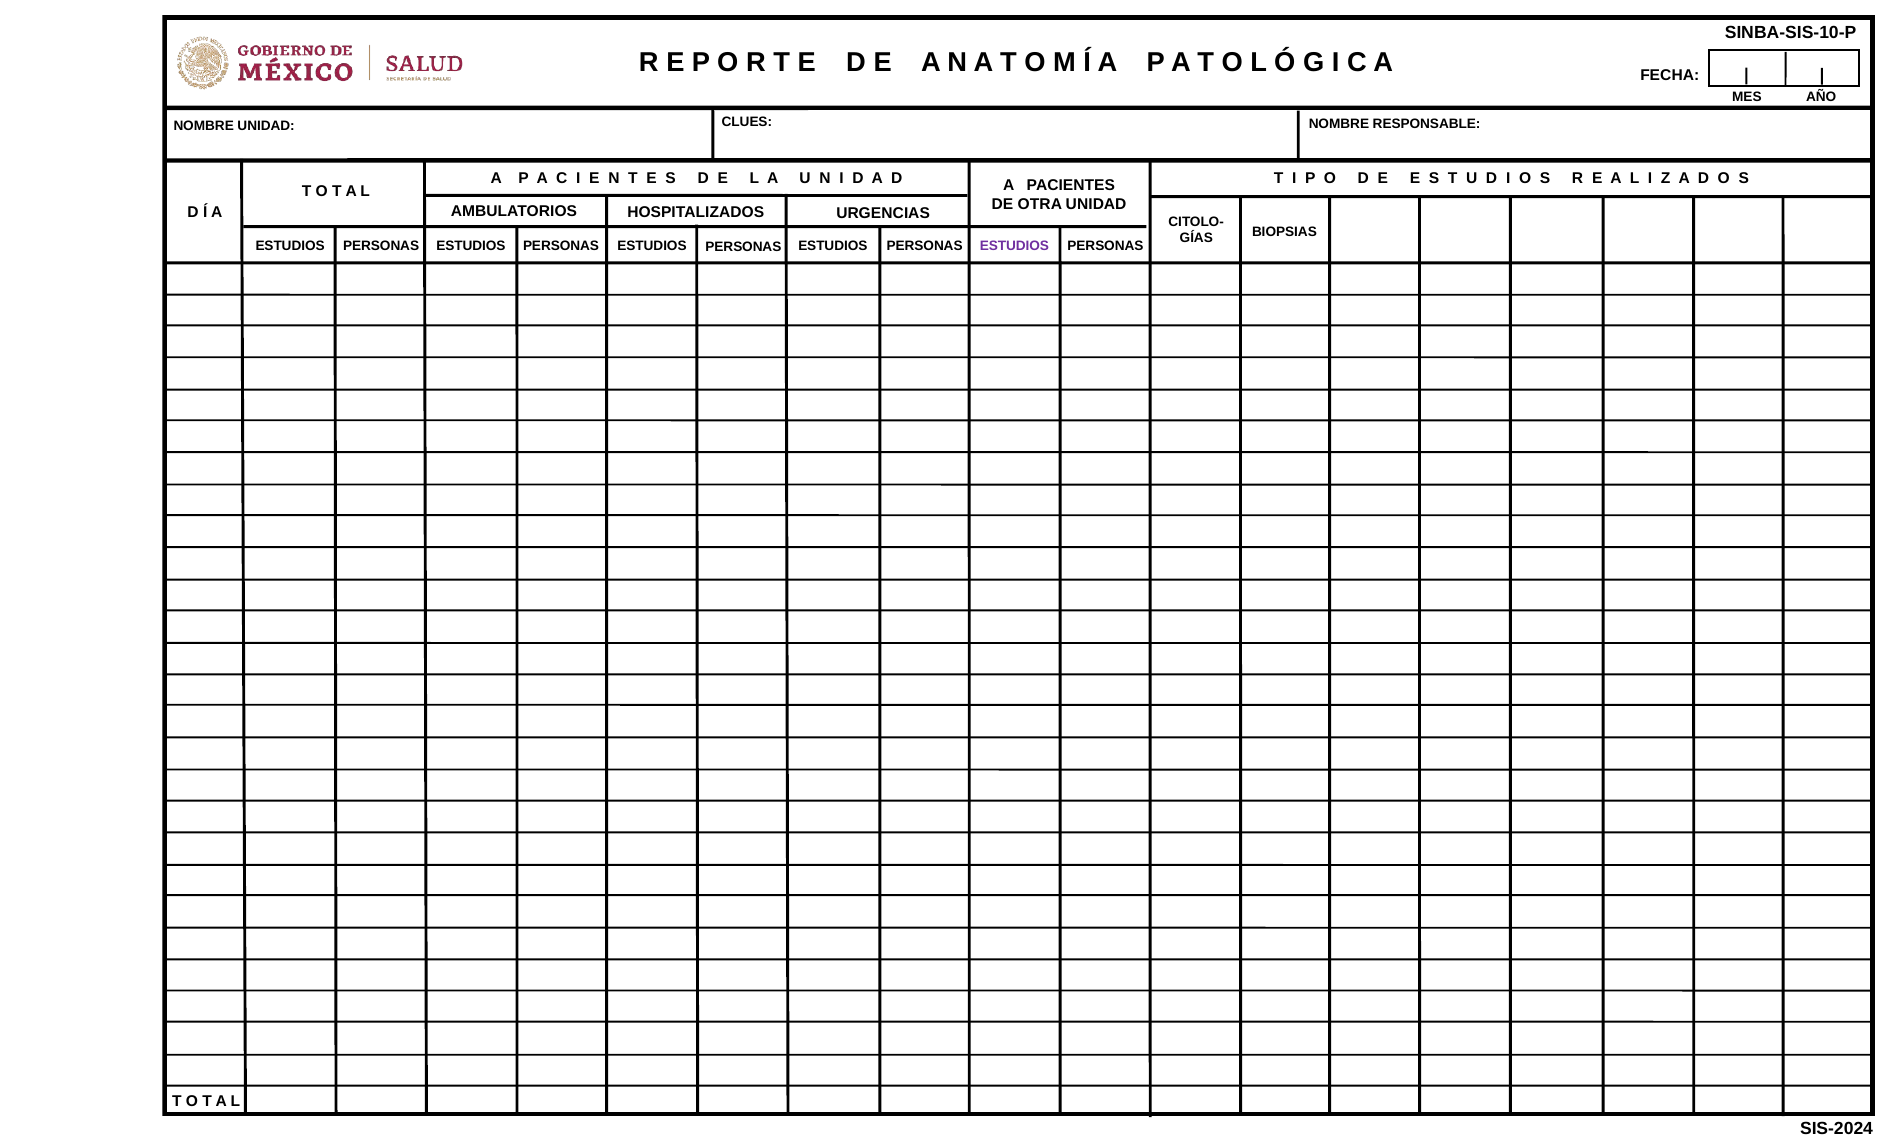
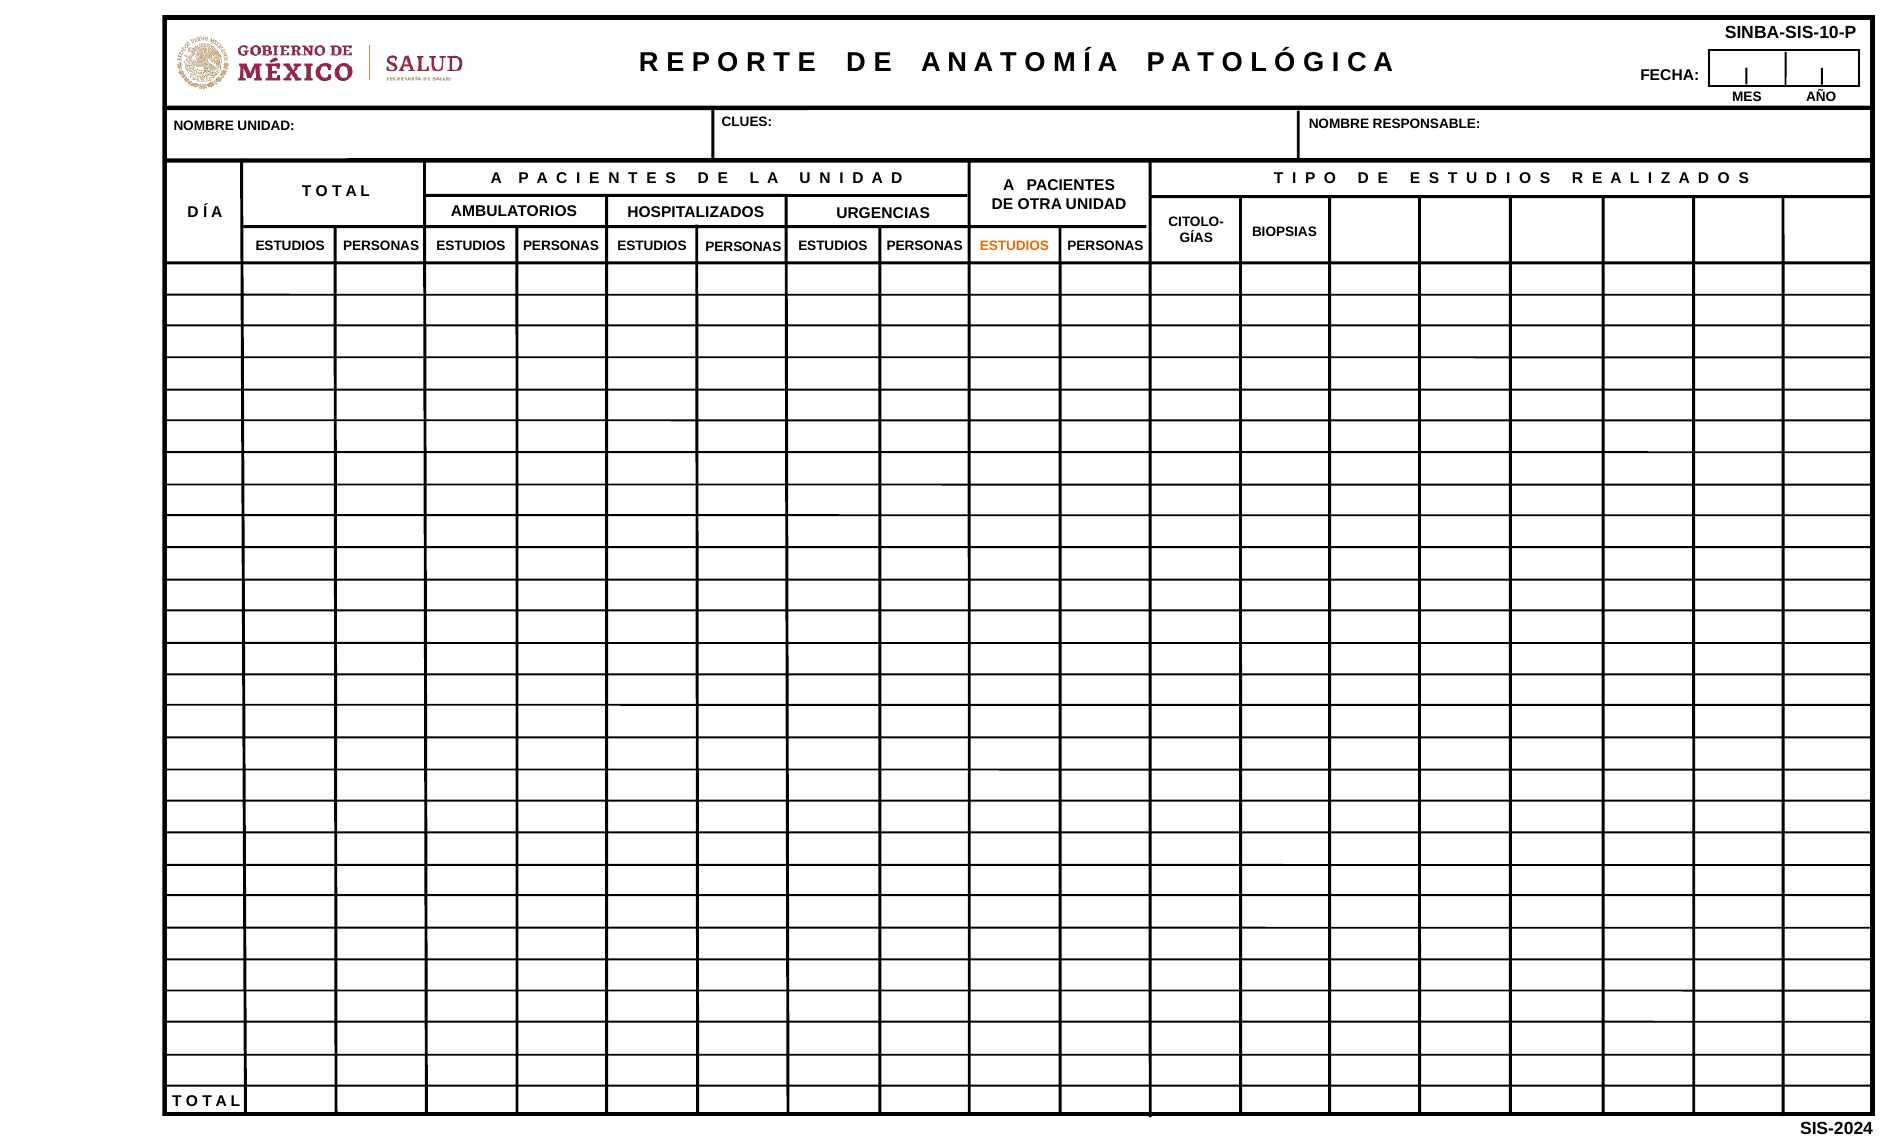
ESTUDIOS at (1014, 246) colour: purple -> orange
